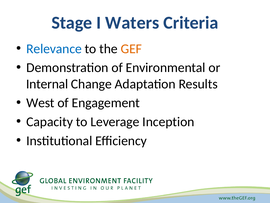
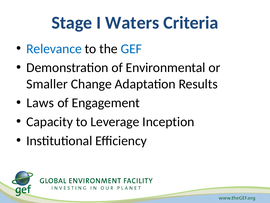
GEF colour: orange -> blue
Internal: Internal -> Smaller
West: West -> Laws
